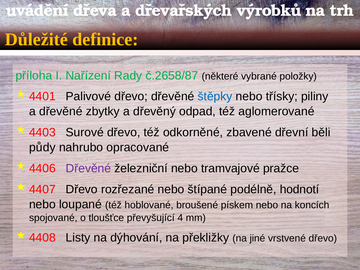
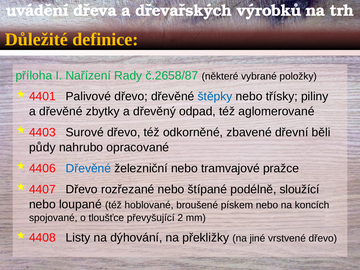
Dřevěné at (88, 168) colour: purple -> blue
hodnotí: hodnotí -> sloužící
4: 4 -> 2
